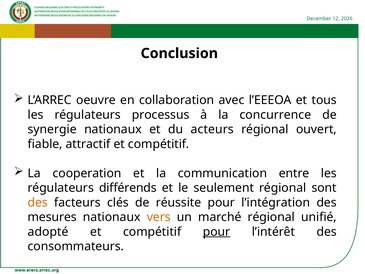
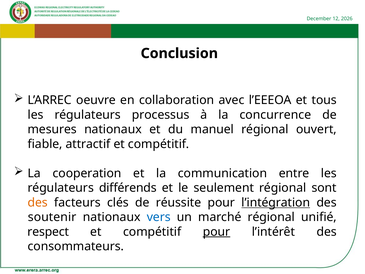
synergie: synergie -> mesures
acteurs: acteurs -> manuel
l’intégration underline: none -> present
mesures: mesures -> soutenir
vers colour: orange -> blue
adopté: adopté -> respect
